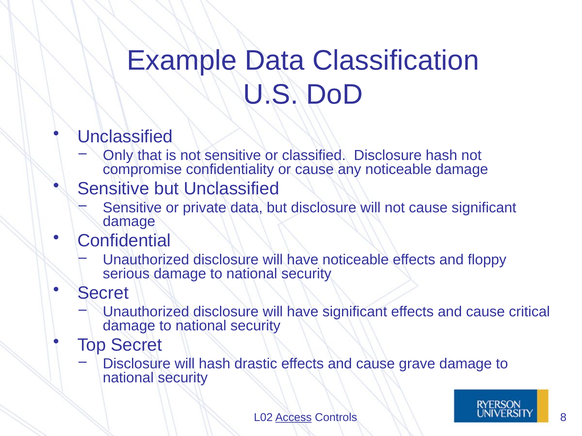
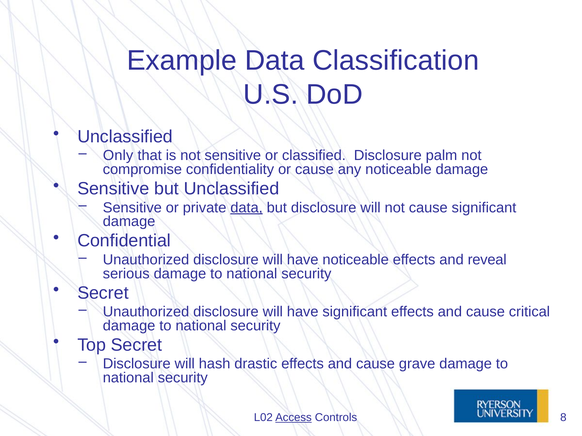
Disclosure hash: hash -> palm
data at (247, 208) underline: none -> present
floppy: floppy -> reveal
